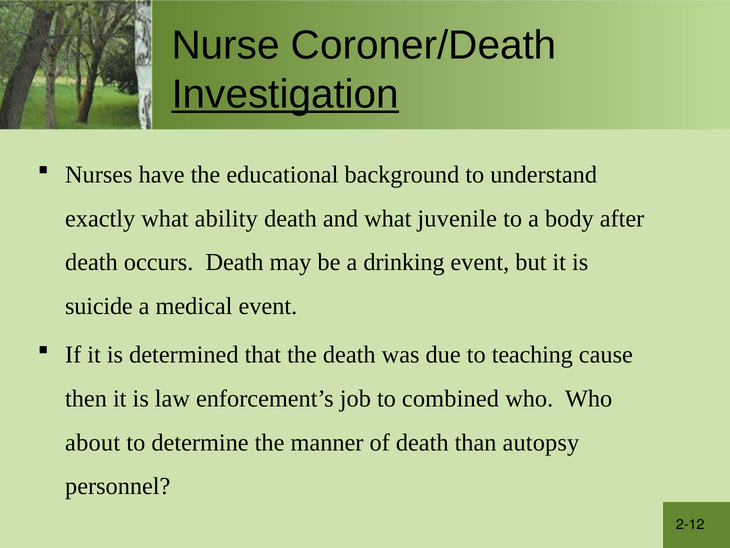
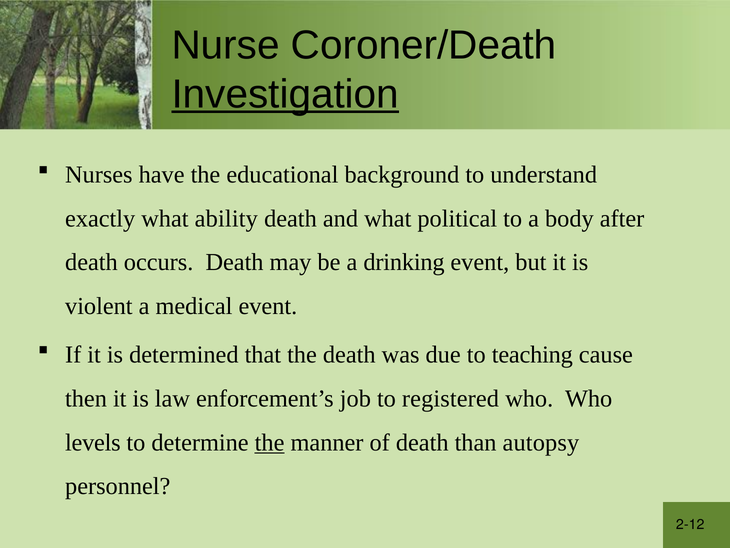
juvenile: juvenile -> political
suicide: suicide -> violent
combined: combined -> registered
about: about -> levels
the at (270, 442) underline: none -> present
